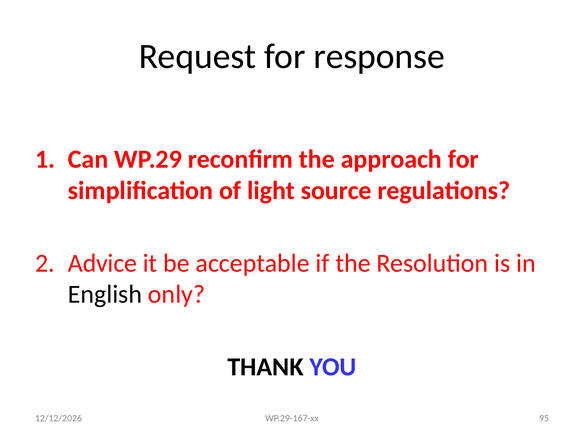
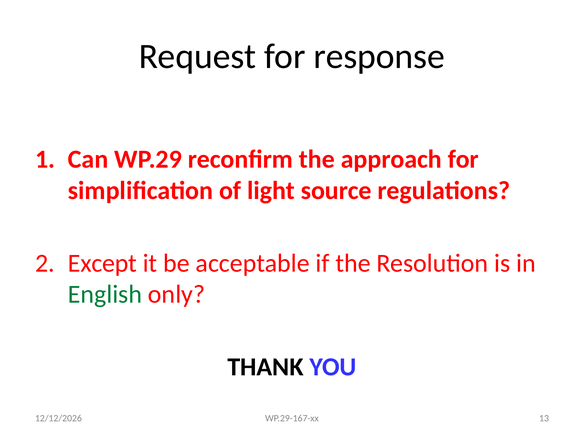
Advice: Advice -> Except
English colour: black -> green
95: 95 -> 13
